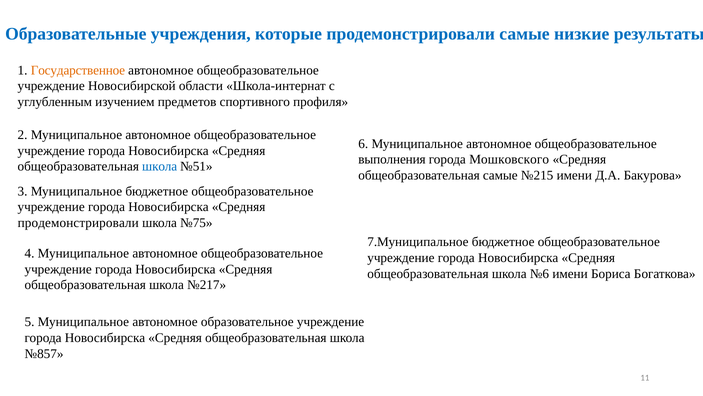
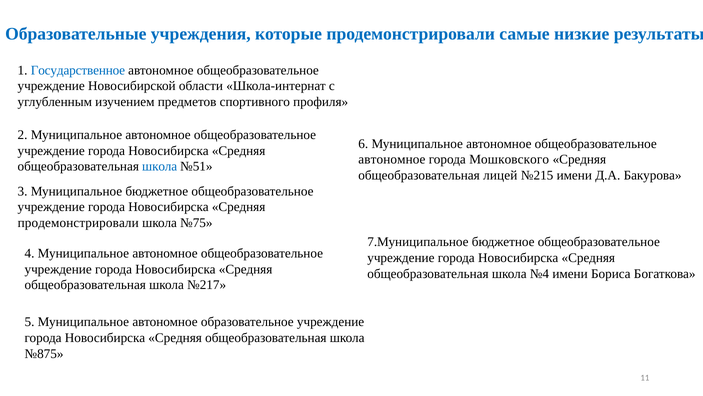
Государственное colour: orange -> blue
выполнения at (392, 159): выполнения -> автономное
общеобразовательная самые: самые -> лицей
№6: №6 -> №4
№857: №857 -> №875
